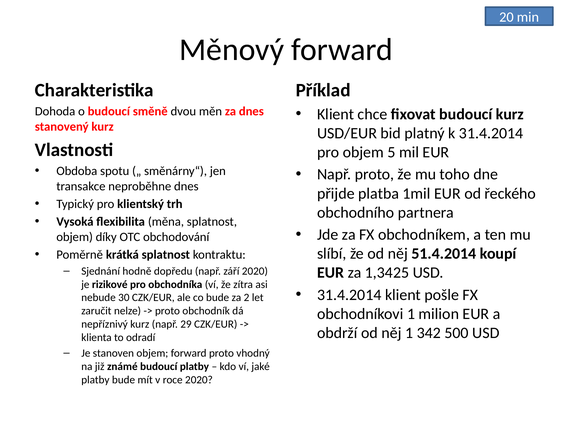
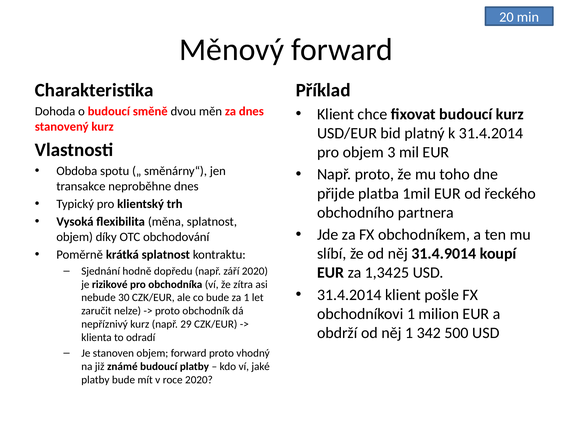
5: 5 -> 3
51.4.2014: 51.4.2014 -> 31.4.9014
za 2: 2 -> 1
